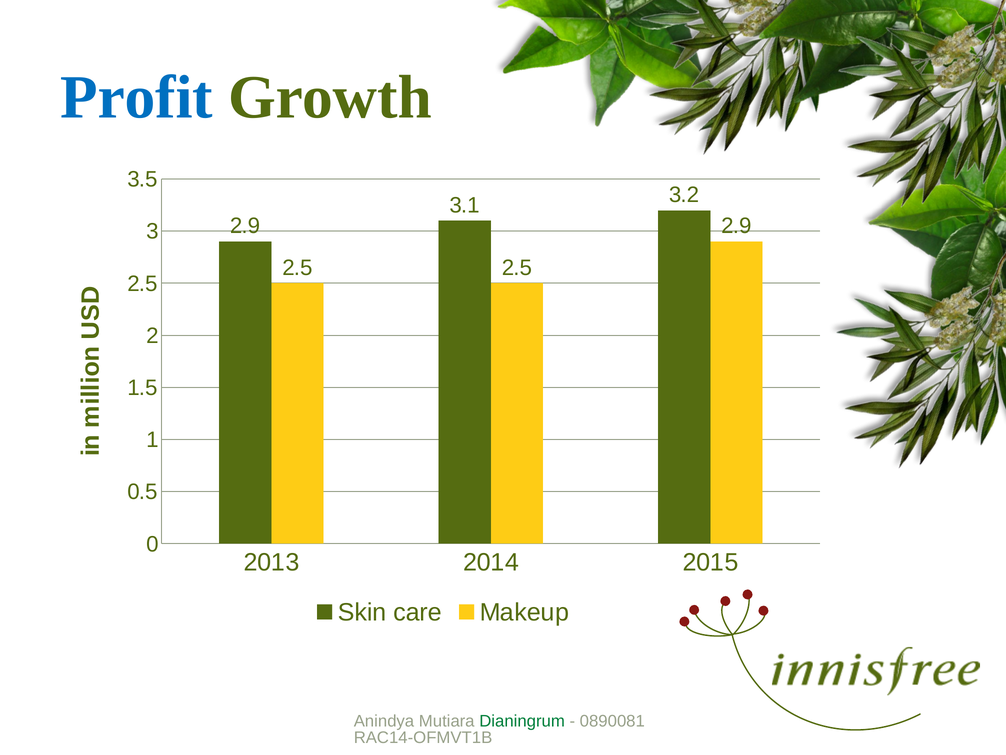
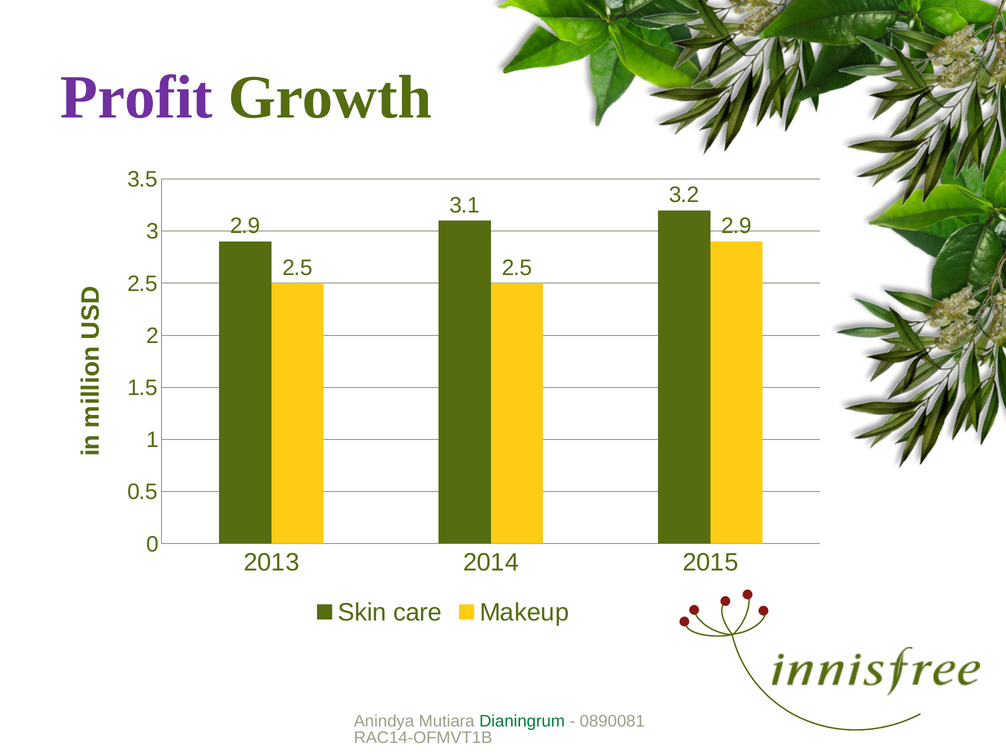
Profit colour: blue -> purple
